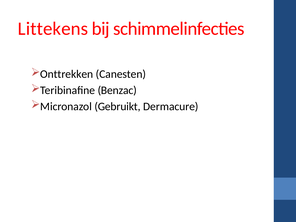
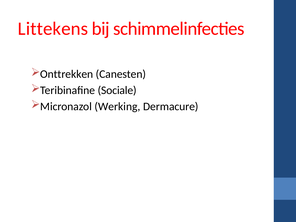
Benzac: Benzac -> Sociale
Gebruikt: Gebruikt -> Werking
